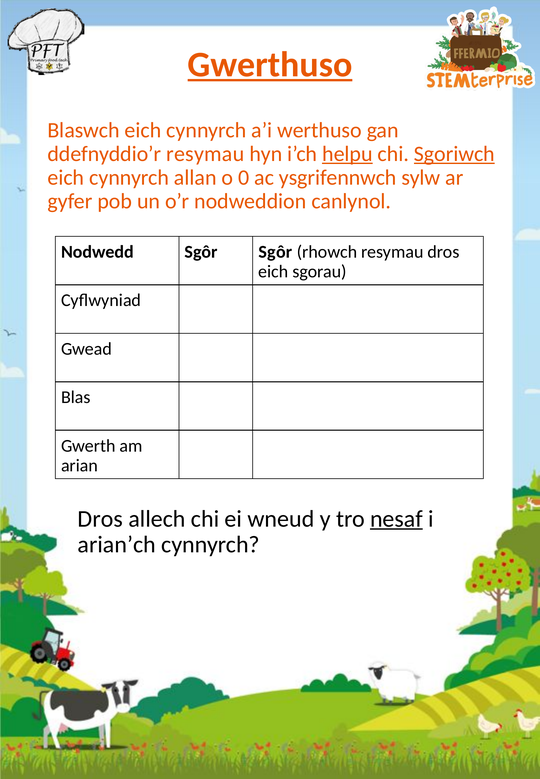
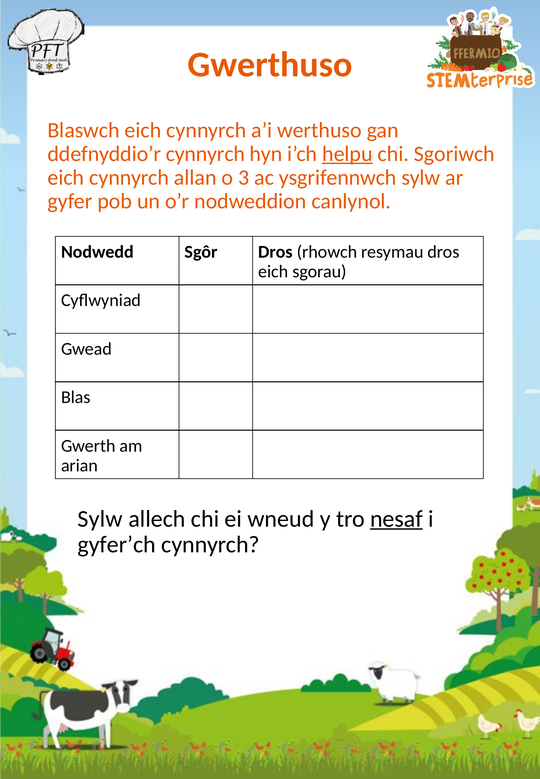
Gwerthuso underline: present -> none
ddefnyddio’r resymau: resymau -> cynnyrch
Sgoriwch underline: present -> none
0: 0 -> 3
Sgôr Sgôr: Sgôr -> Dros
Dros at (100, 519): Dros -> Sylw
arian’ch: arian’ch -> gyfer’ch
